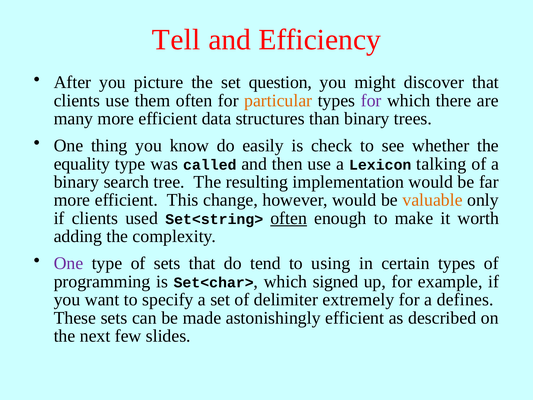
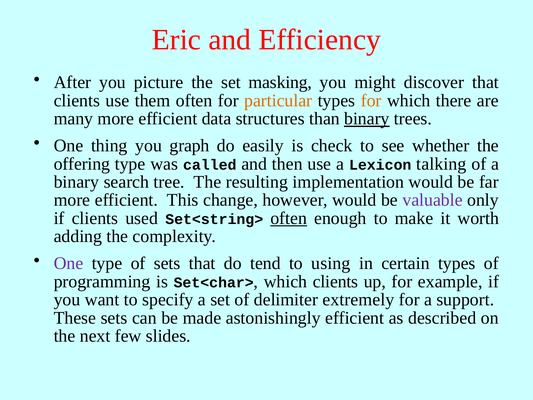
Tell: Tell -> Eric
question: question -> masking
for at (371, 100) colour: purple -> orange
binary at (367, 119) underline: none -> present
know: know -> graph
equality: equality -> offering
valuable colour: orange -> purple
which signed: signed -> clients
defines: defines -> support
